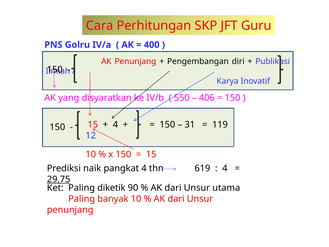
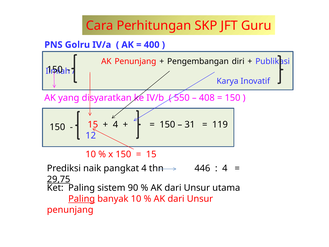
406: 406 -> 408
619: 619 -> 446
diketik: diketik -> sistem
Paling at (82, 199) underline: none -> present
